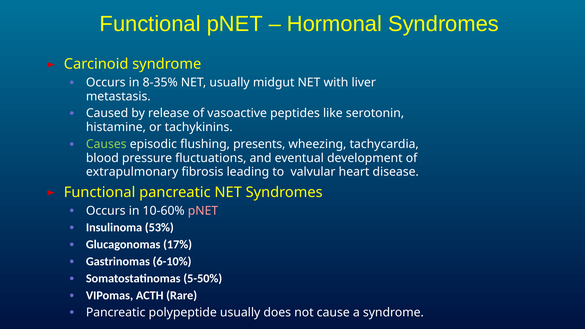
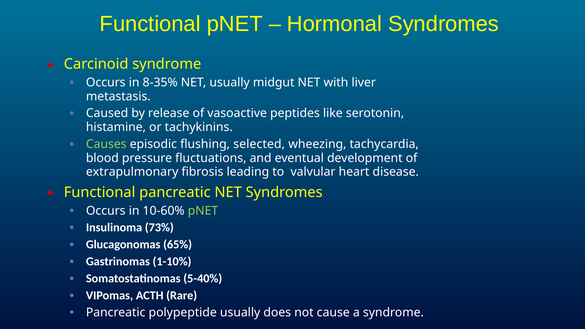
presents: presents -> selected
pNET at (203, 211) colour: pink -> light green
53%: 53% -> 73%
17%: 17% -> 65%
6-10%: 6-10% -> 1-10%
5-50%: 5-50% -> 5-40%
